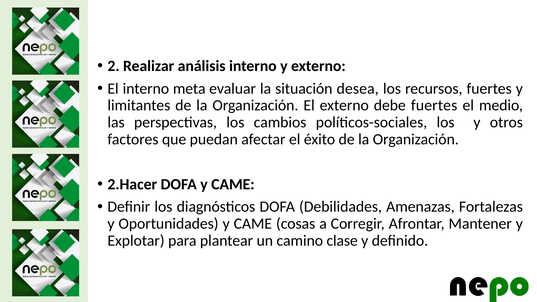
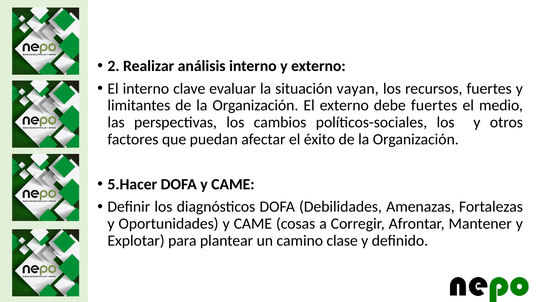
meta: meta -> clave
desea: desea -> vayan
2.Hacer: 2.Hacer -> 5.Hacer
